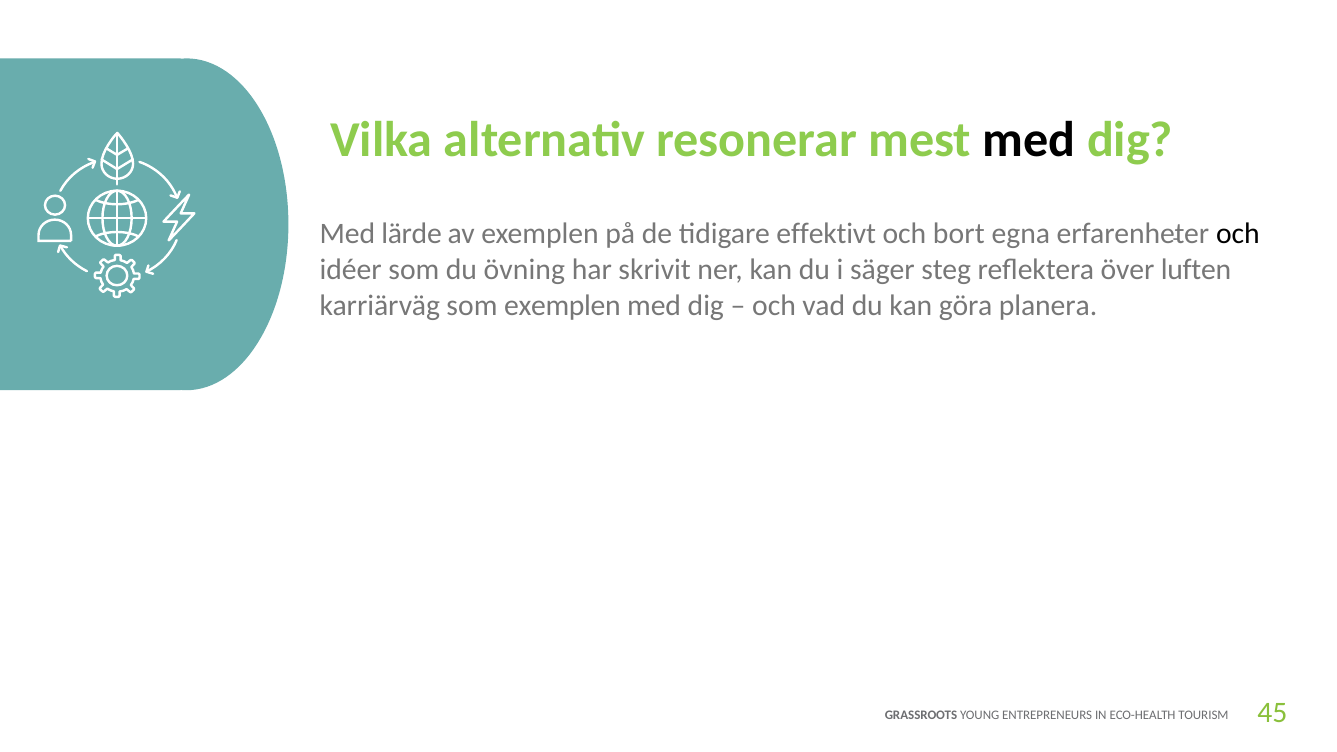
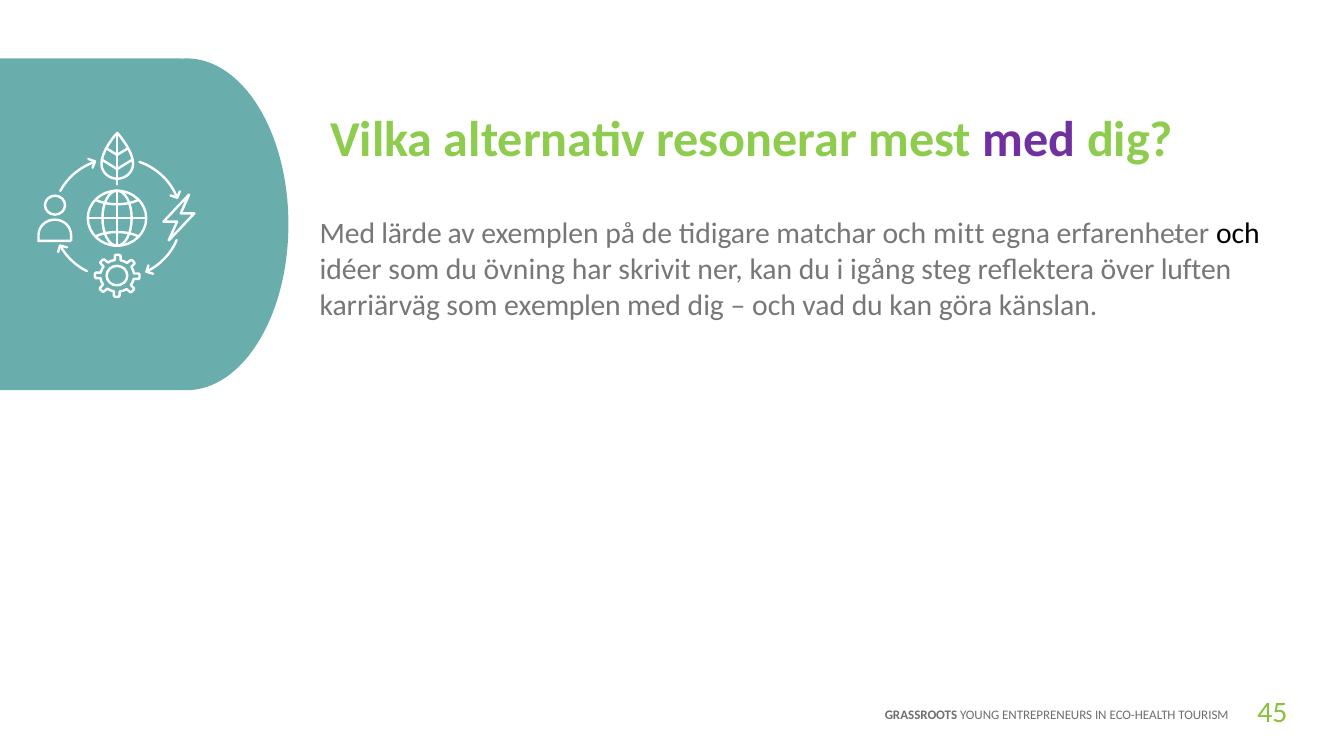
med at (1029, 139) colour: black -> purple
effektivt: effektivt -> matchar
bort: bort -> mitt
säger: säger -> igång
planera: planera -> känslan
